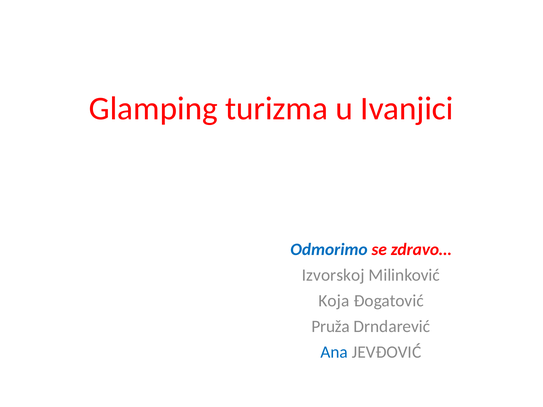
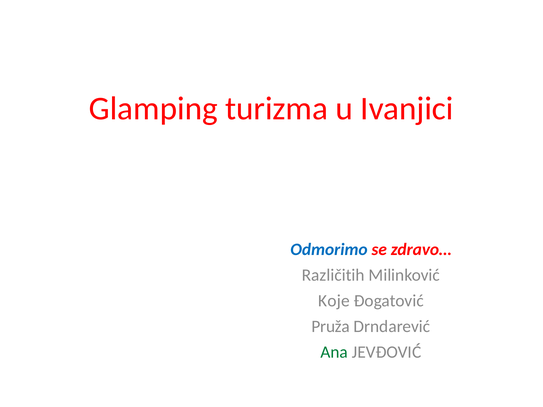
Izvorskoj: Izvorskoj -> Različitih
Koja: Koja -> Koje
Ana colour: blue -> green
